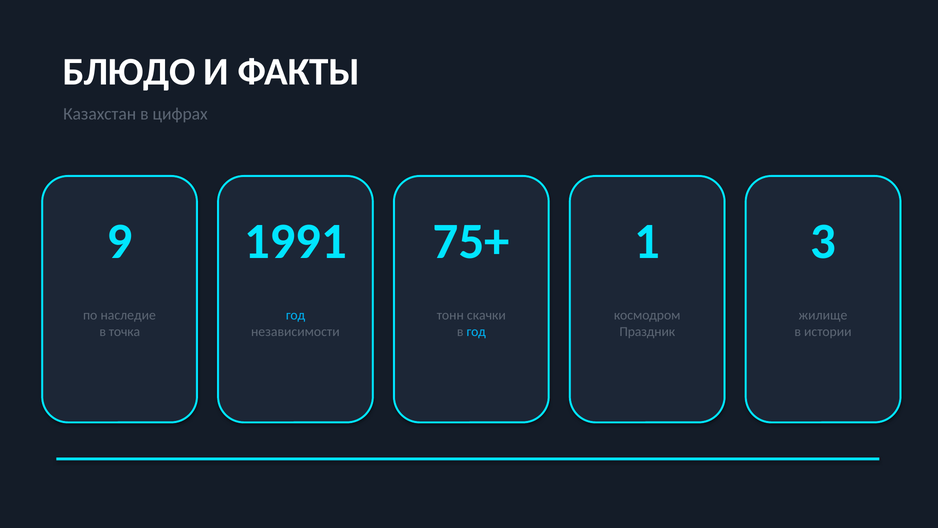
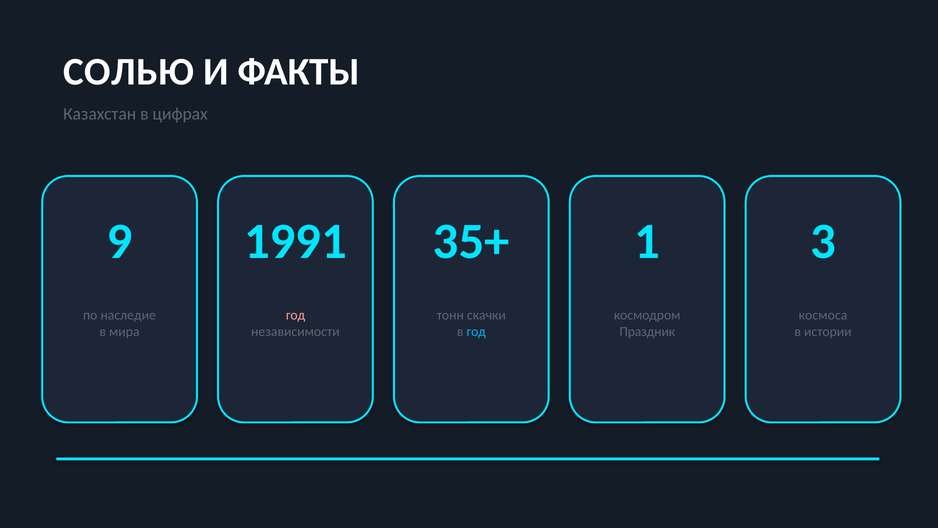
БЛЮДО: БЛЮДО -> СОЛЬЮ
75+: 75+ -> 35+
год at (296, 315) colour: light blue -> pink
жилище: жилище -> космоса
точка: точка -> мира
